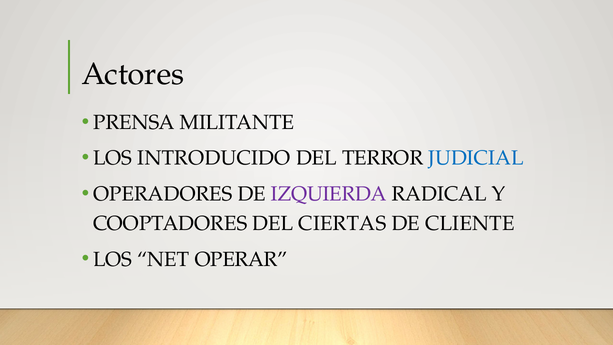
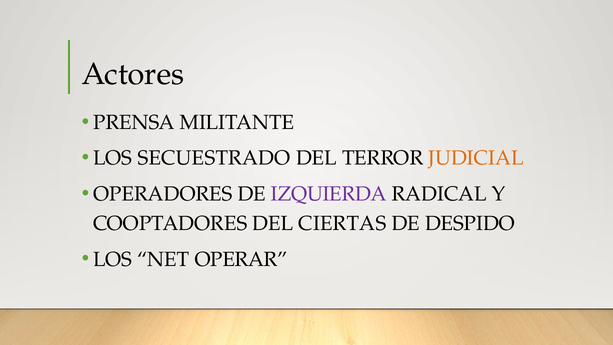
INTRODUCIDO: INTRODUCIDO -> SECUESTRADO
JUDICIAL colour: blue -> orange
CLIENTE: CLIENTE -> DESPIDO
